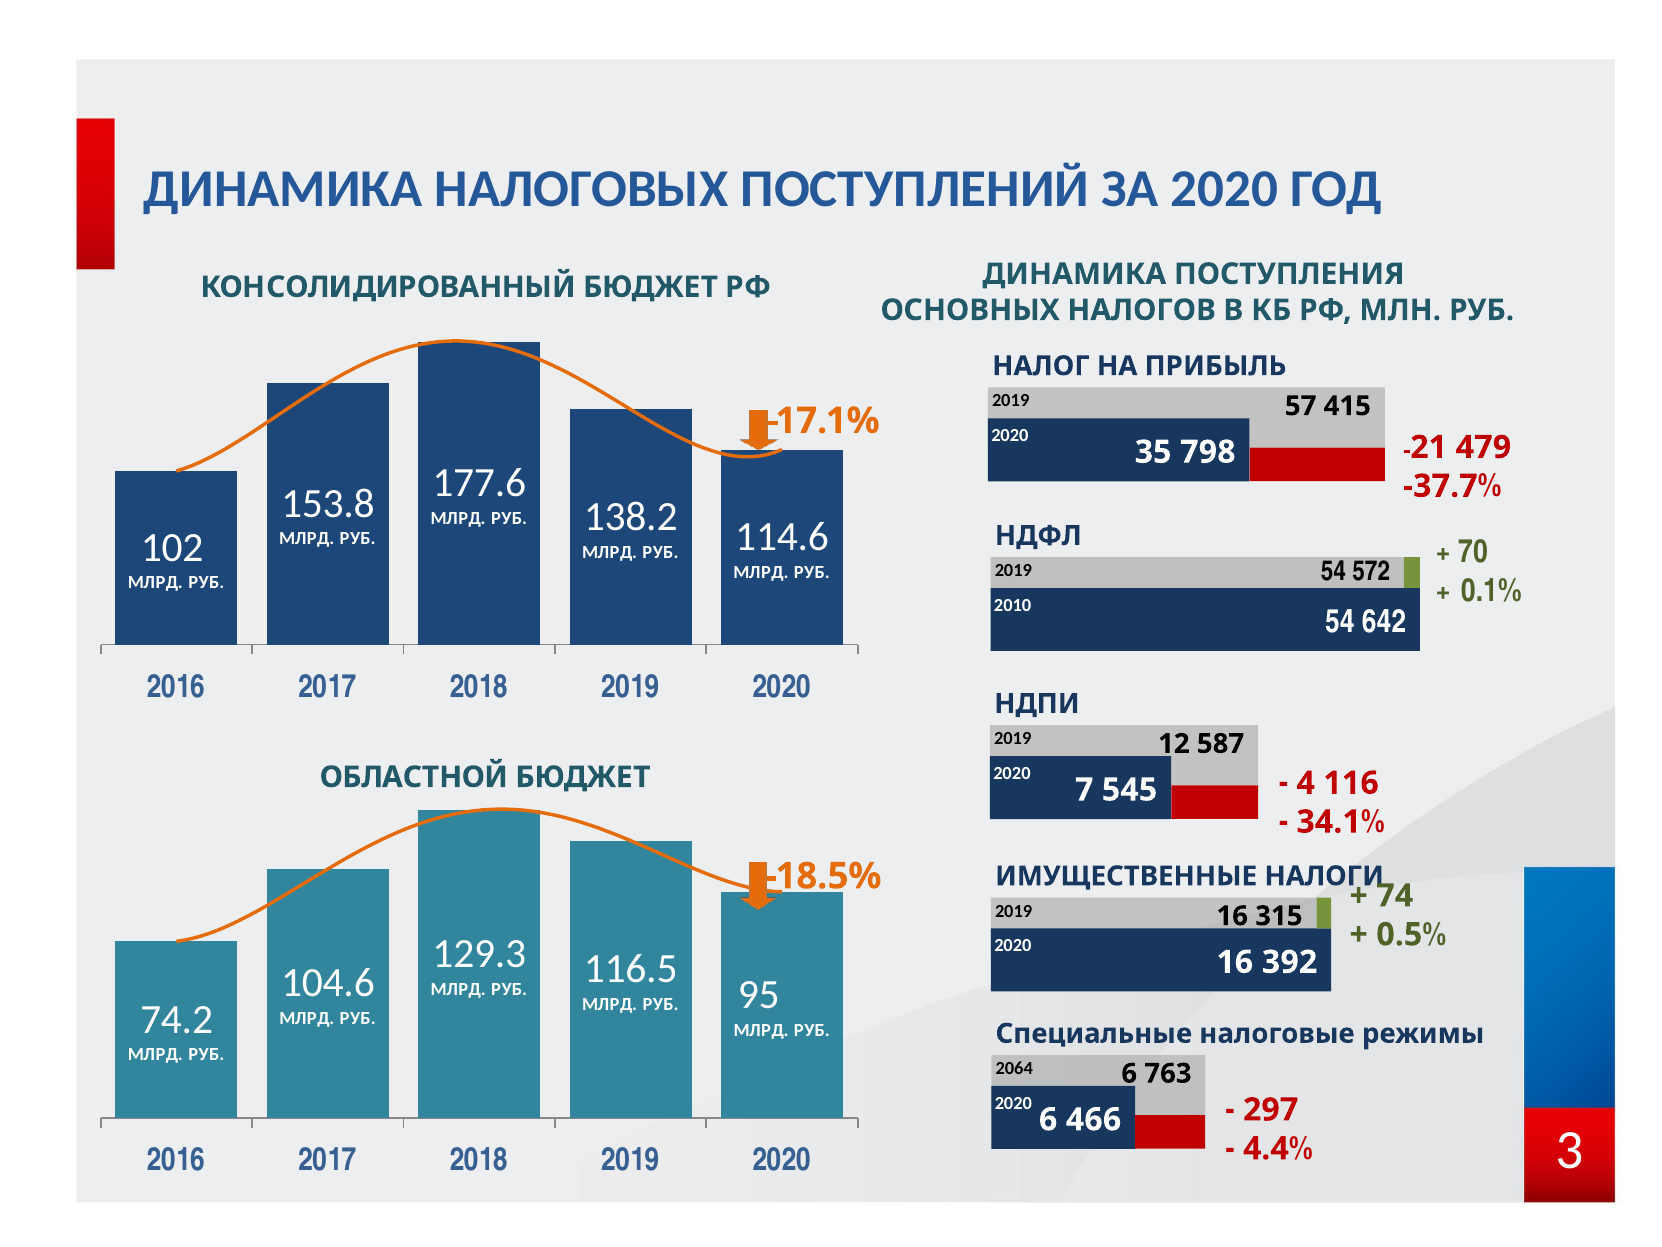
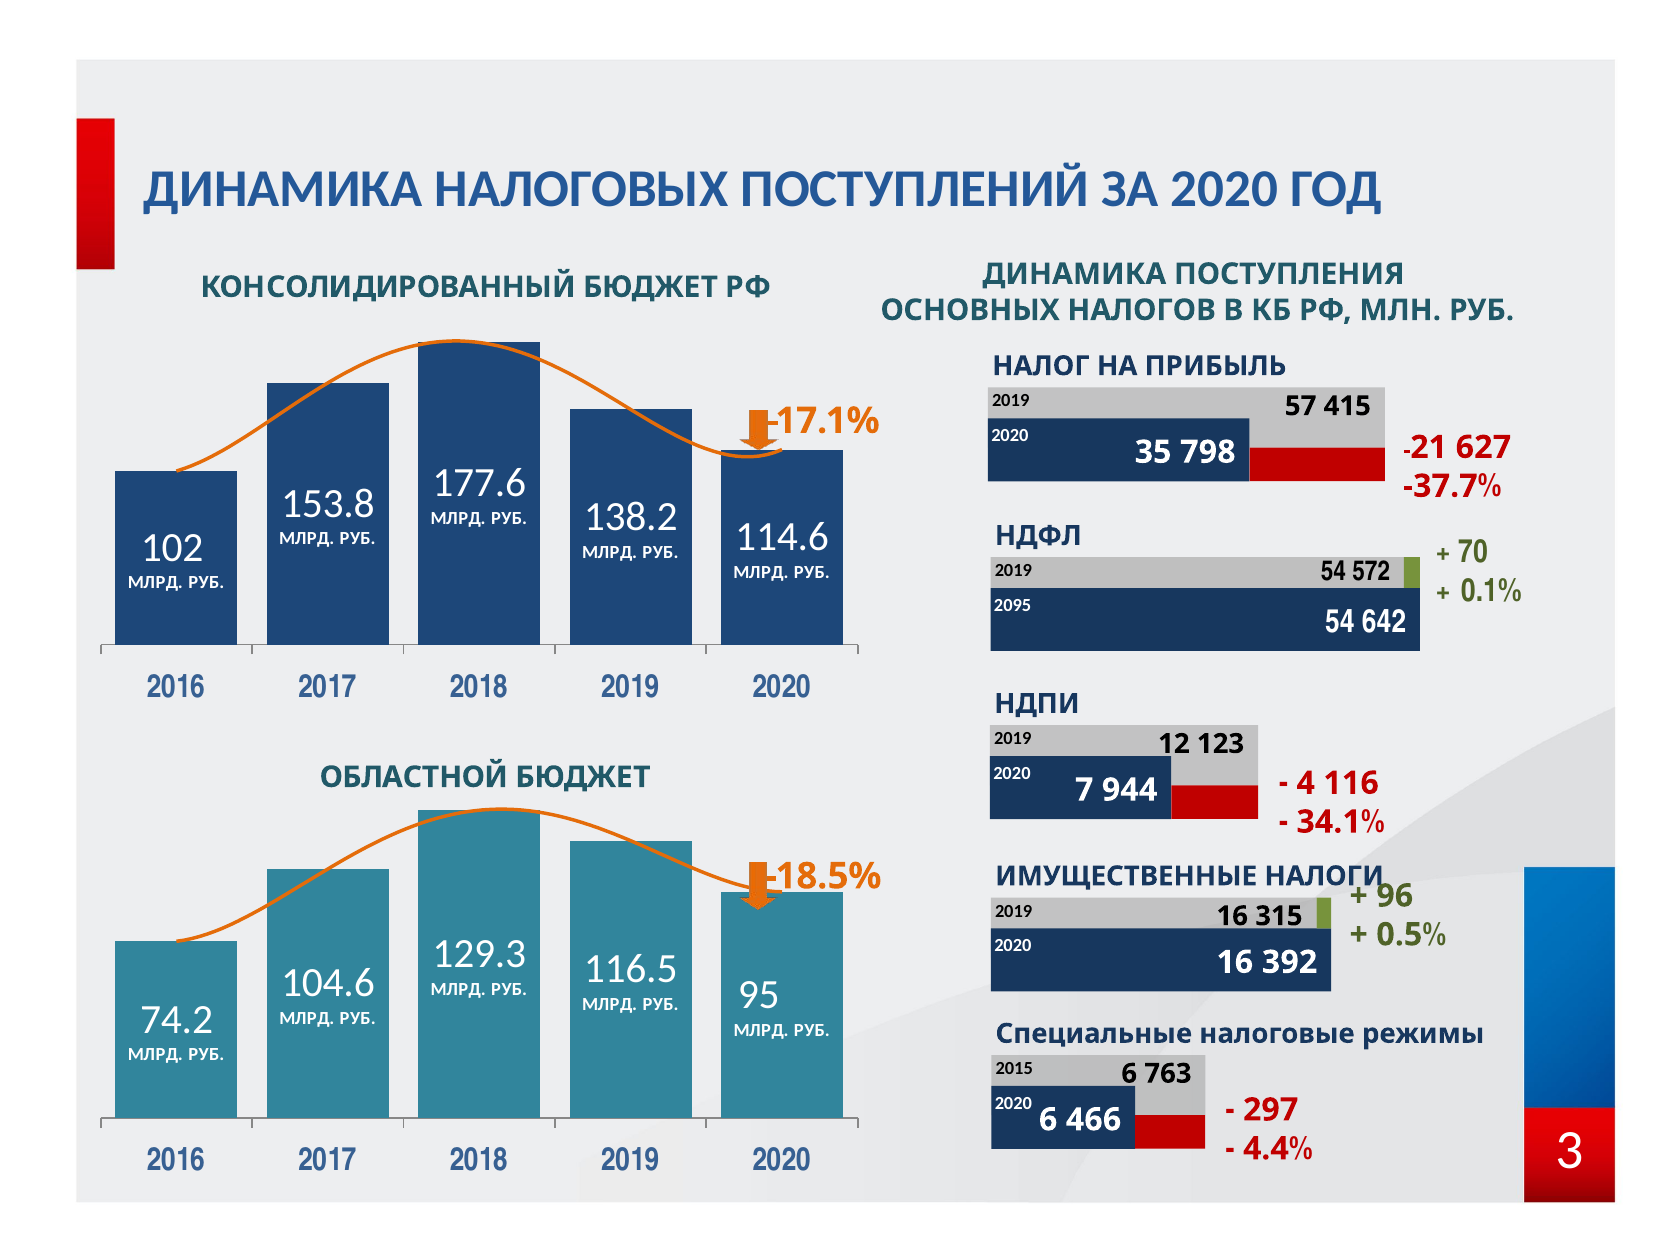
479: 479 -> 627
2010: 2010 -> 2095
587: 587 -> 123
545: 545 -> 944
74: 74 -> 96
2064: 2064 -> 2015
